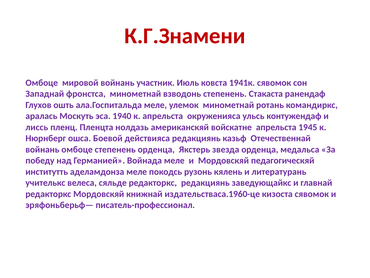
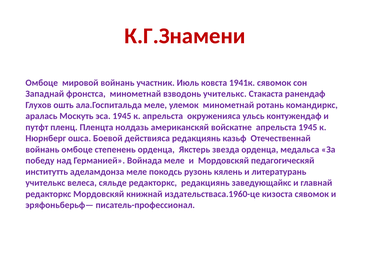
взводонь степенень: степенень -> учителькс
эса 1940: 1940 -> 1945
лиссь: лиссь -> путфт
